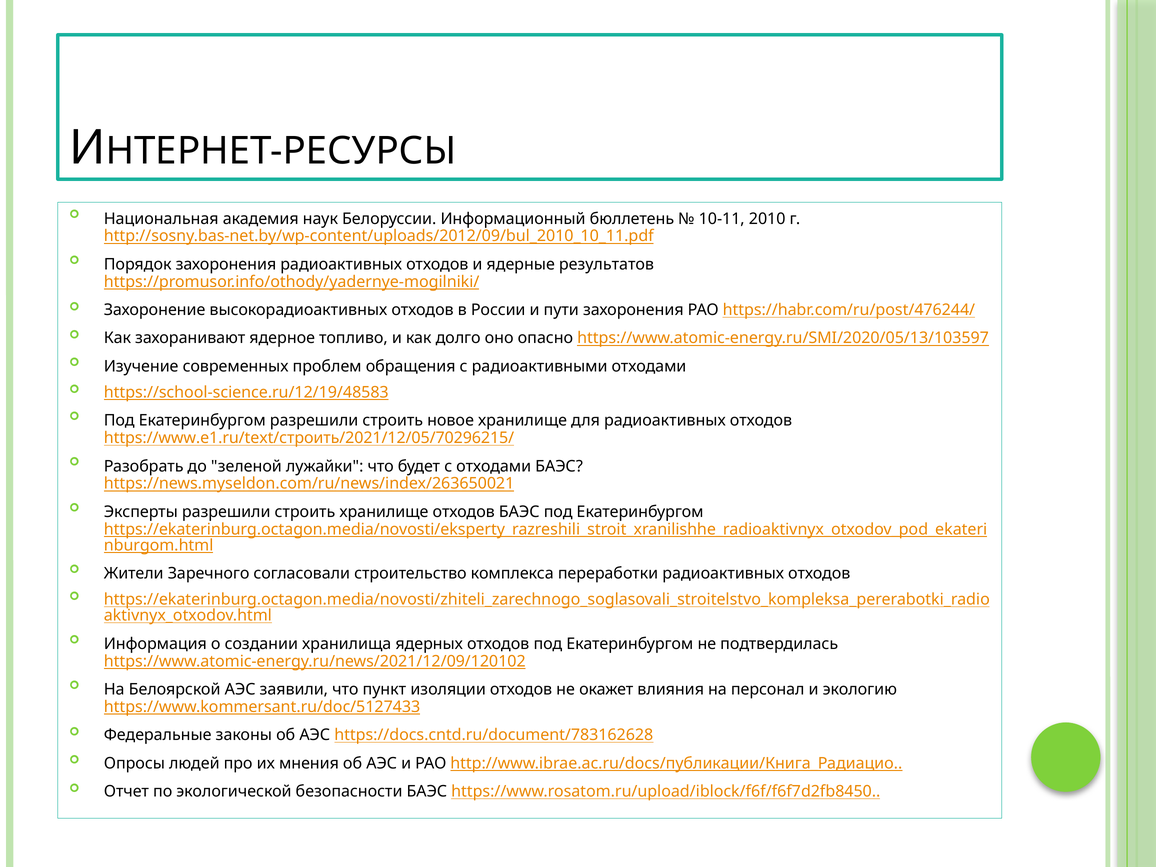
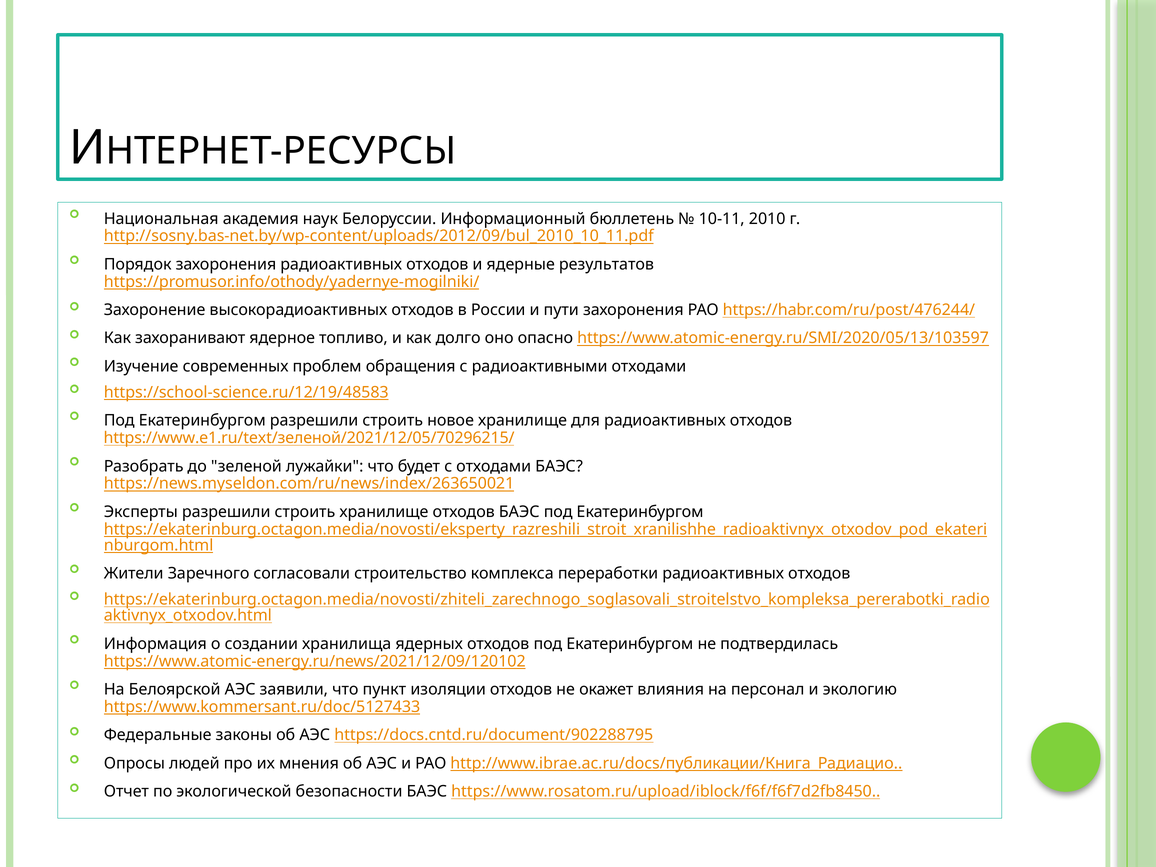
https://www.e1.ru/text/строить/2021/12/05/70296215/: https://www.e1.ru/text/строить/2021/12/05/70296215/ -> https://www.e1.ru/text/зеленой/2021/12/05/70296215/
https://docs.cntd.ru/document/783162628: https://docs.cntd.ru/document/783162628 -> https://docs.cntd.ru/document/902288795
